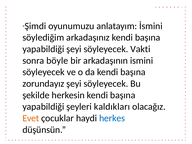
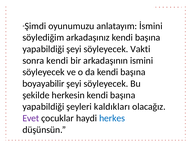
sonra böyle: böyle -> kendi
zorundayız: zorundayız -> boyayabilir
Evet colour: orange -> purple
